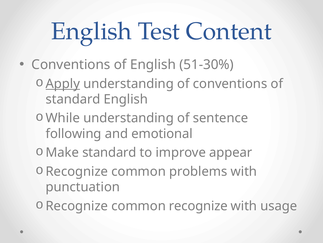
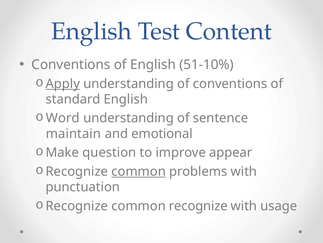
51-30%: 51-30% -> 51-10%
While: While -> Word
following: following -> maintain
Make standard: standard -> question
common at (139, 171) underline: none -> present
